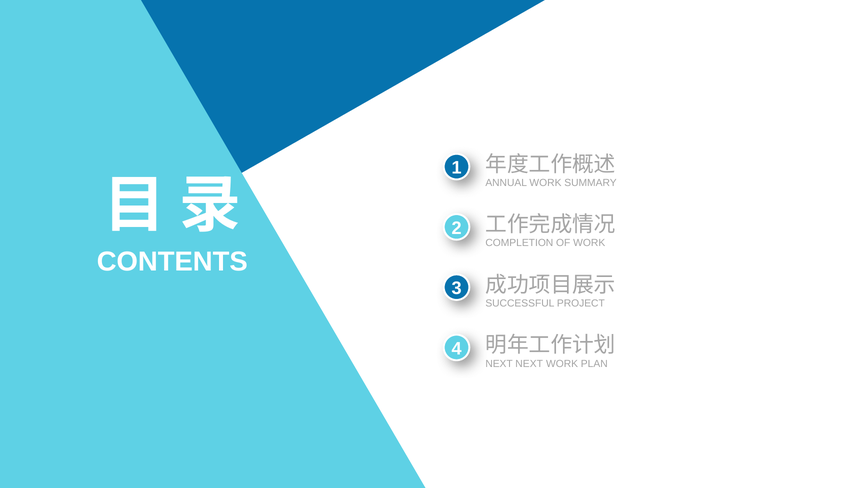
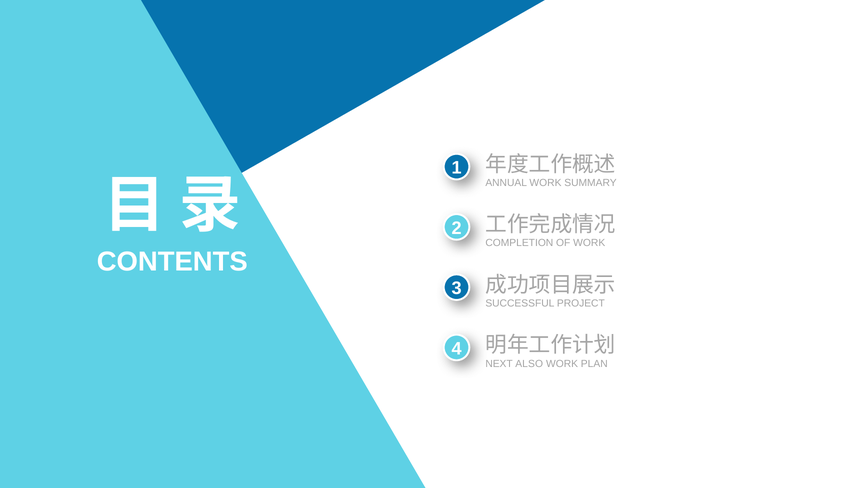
NEXT NEXT: NEXT -> ALSO
